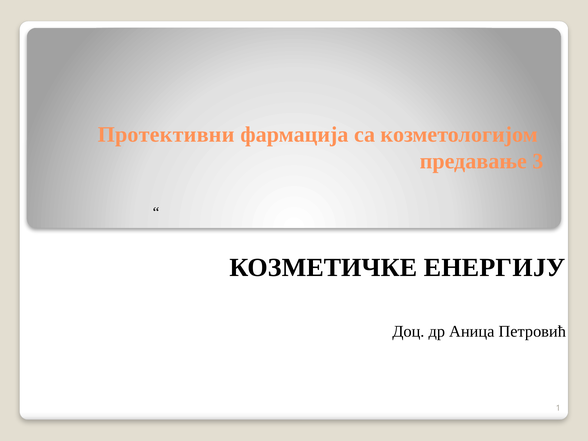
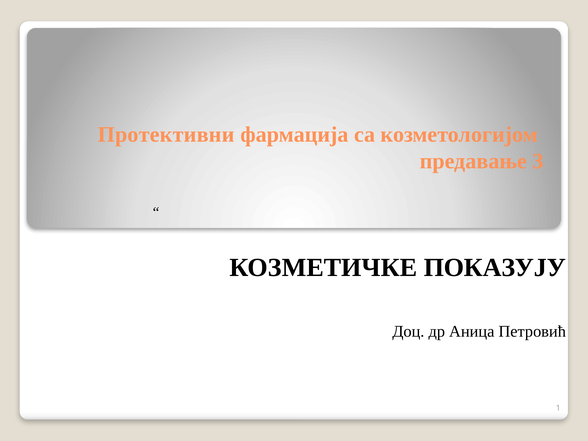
ЕНЕРГИЈУ: ЕНЕРГИЈУ -> ПОКАЗУЈУ
